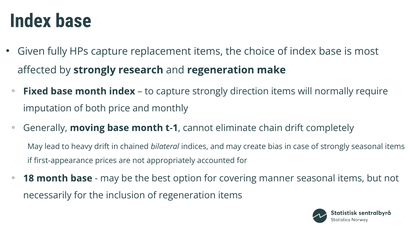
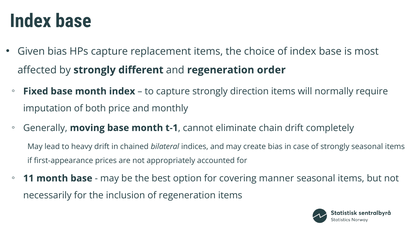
Given fully: fully -> bias
research: research -> different
make: make -> order
18: 18 -> 11
